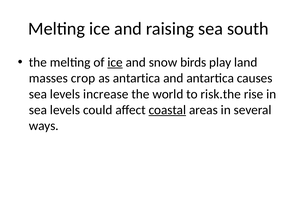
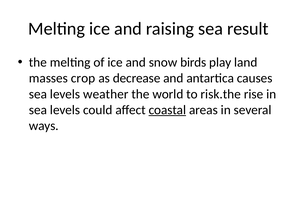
south: south -> result
ice at (115, 62) underline: present -> none
as antartica: antartica -> decrease
increase: increase -> weather
